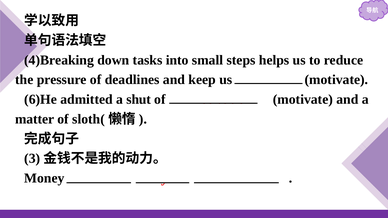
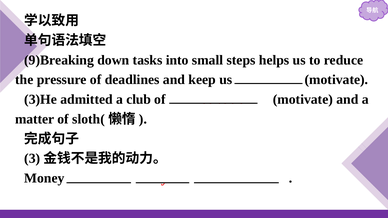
4)Breaking: 4)Breaking -> 9)Breaking
6)He: 6)He -> 3)He
shut: shut -> club
